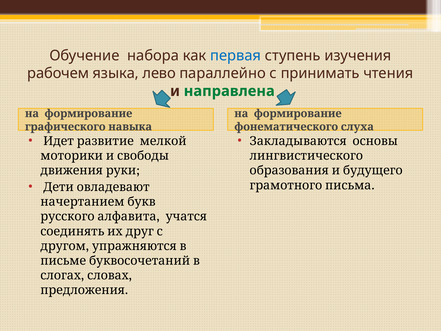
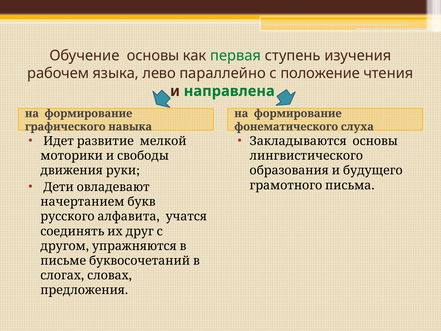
Обучение набора: набора -> основы
первая colour: blue -> green
принимать: принимать -> положение
